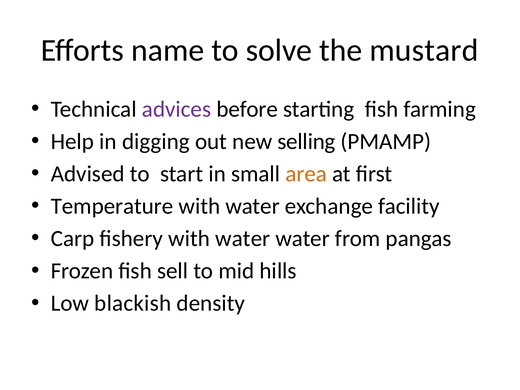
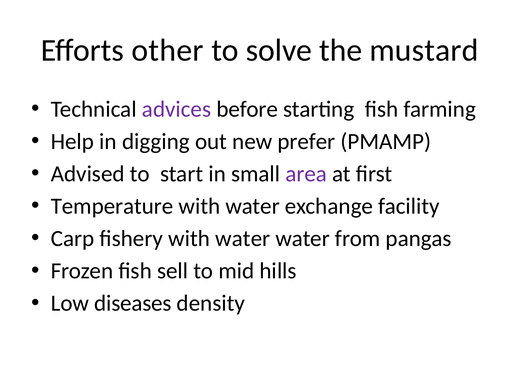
name: name -> other
selling: selling -> prefer
area colour: orange -> purple
blackish: blackish -> diseases
